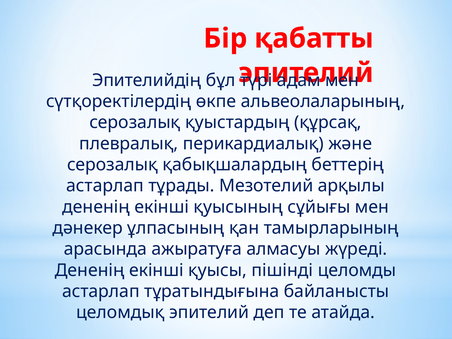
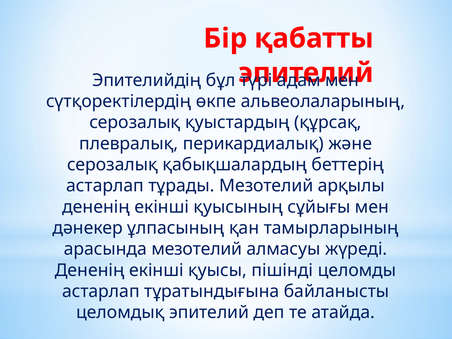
арасында ажыратуға: ажыратуға -> мезотелий
